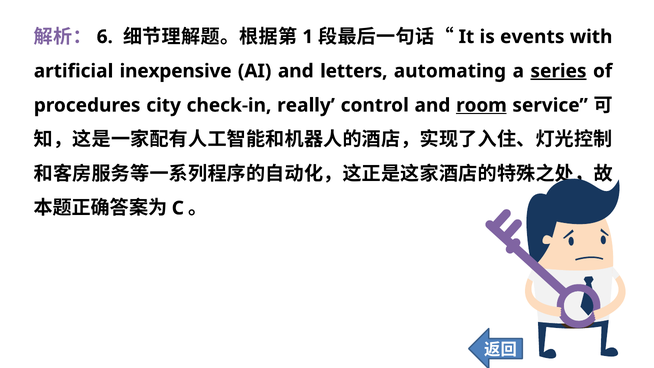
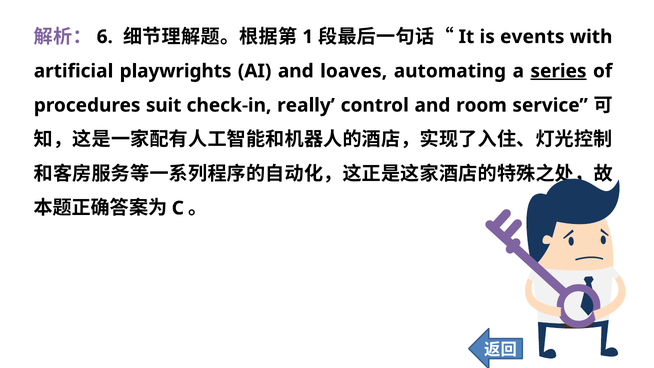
inexpensive: inexpensive -> playwrights
letters: letters -> loaves
city: city -> suit
room underline: present -> none
